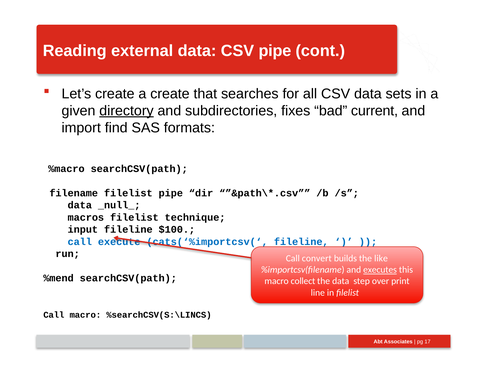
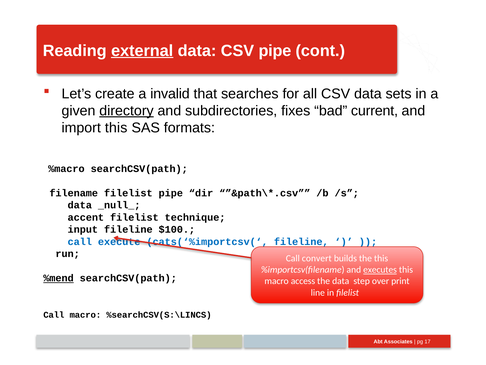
external underline: none -> present
a create: create -> invalid
import find: find -> this
macros: macros -> accent
the like: like -> this
%mend underline: none -> present
collect: collect -> access
